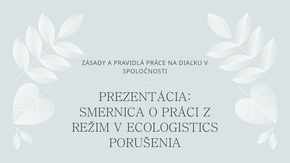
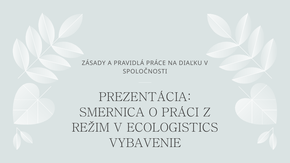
PORUŠENIA: PORUŠENIA -> VYBAVENIE
